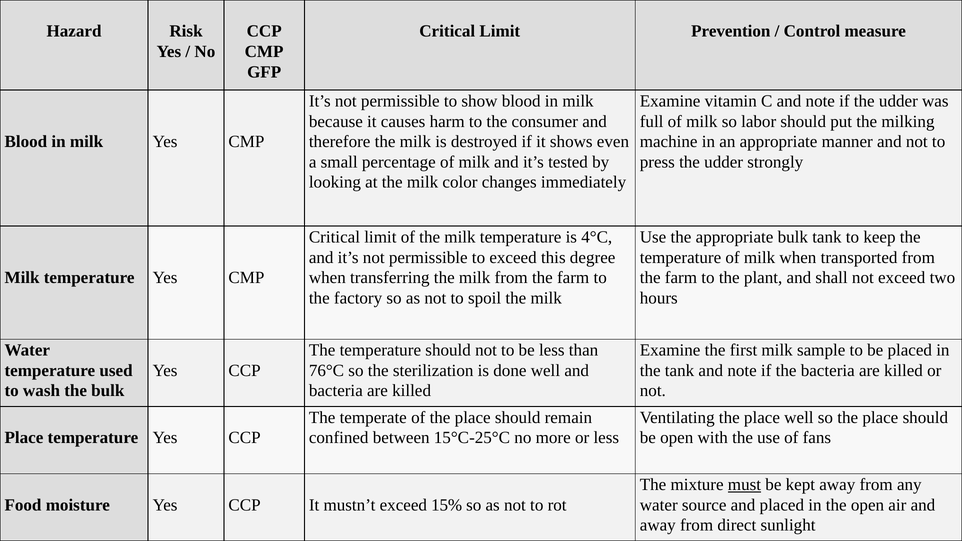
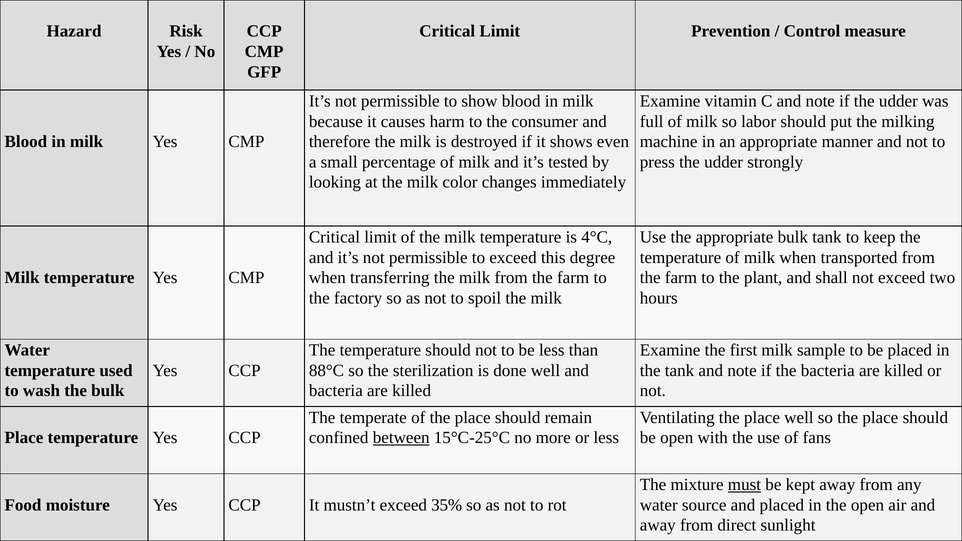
76°C: 76°C -> 88°C
between underline: none -> present
15%: 15% -> 35%
